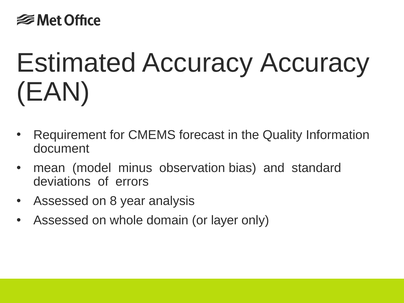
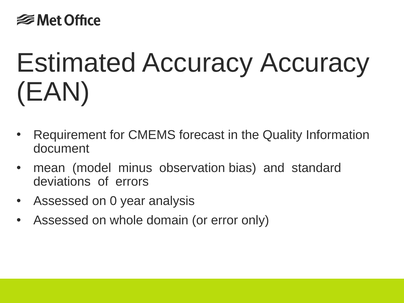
8: 8 -> 0
layer: layer -> error
